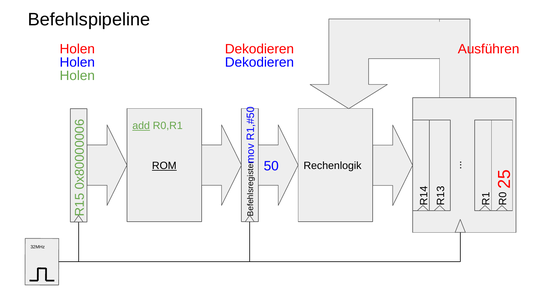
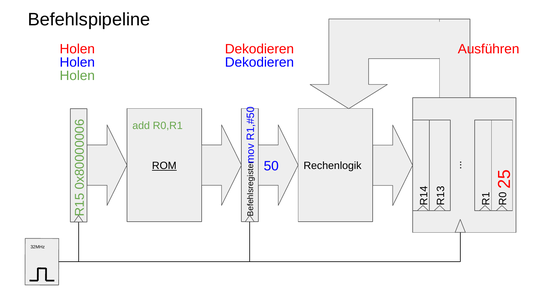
add underline: present -> none
